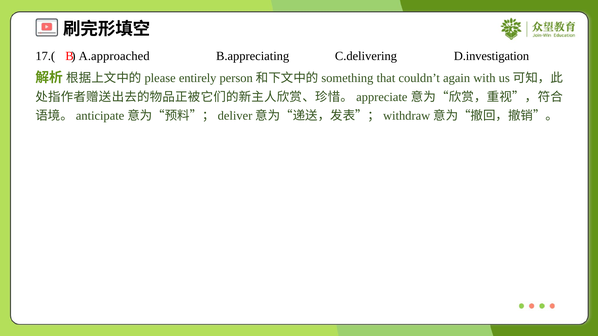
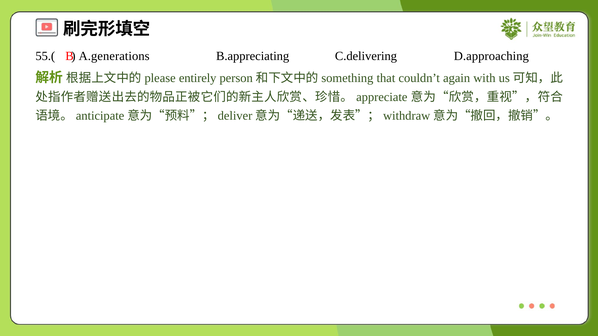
17.(: 17.( -> 55.(
A.approached: A.approached -> A.generations
D.investigation: D.investigation -> D.approaching
